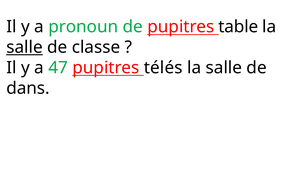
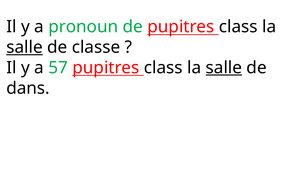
de pupitres table: table -> class
47: 47 -> 57
télés at (163, 68): télés -> class
salle at (224, 68) underline: none -> present
